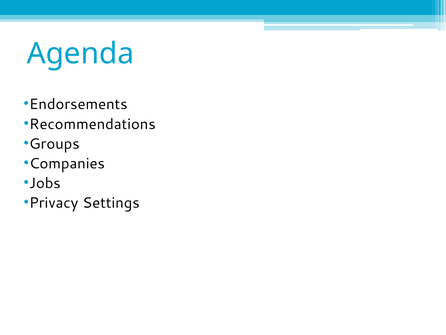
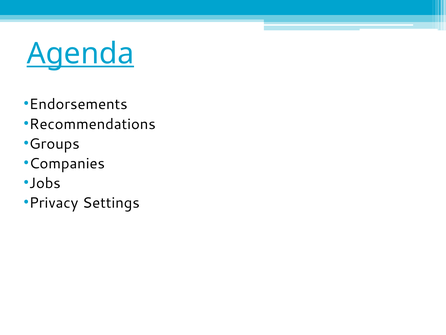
Agenda underline: none -> present
